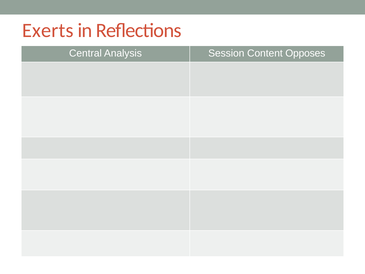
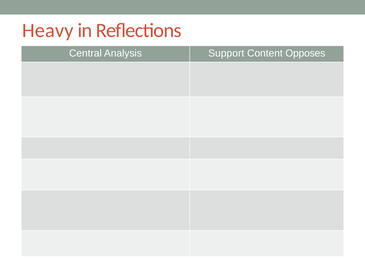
Exerts: Exerts -> Heavy
Session: Session -> Support
